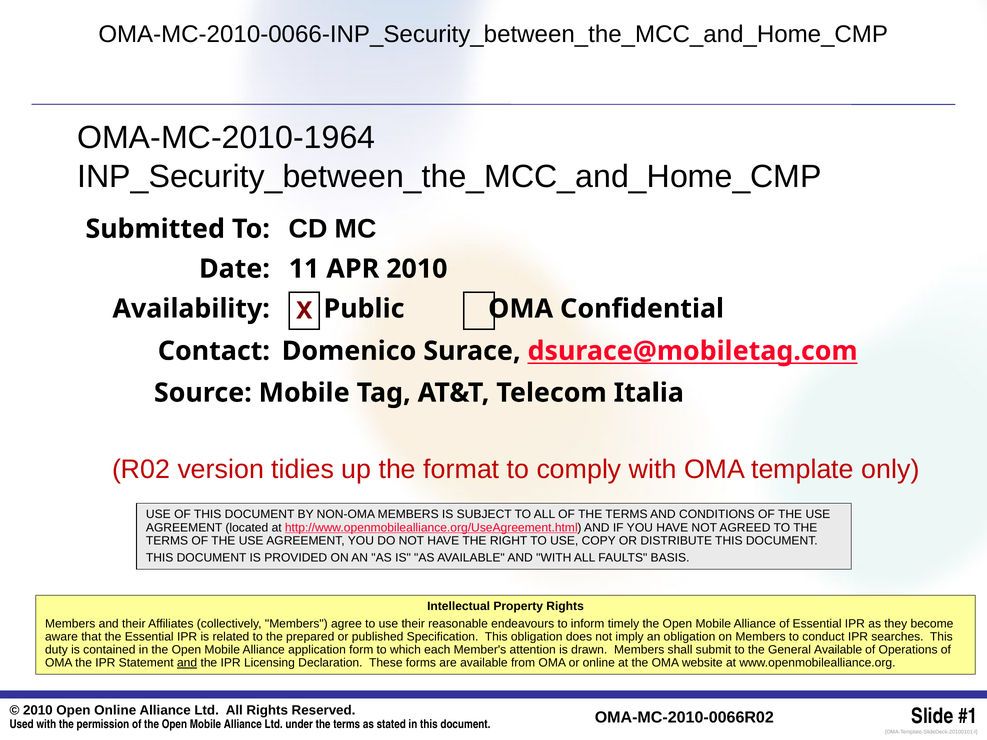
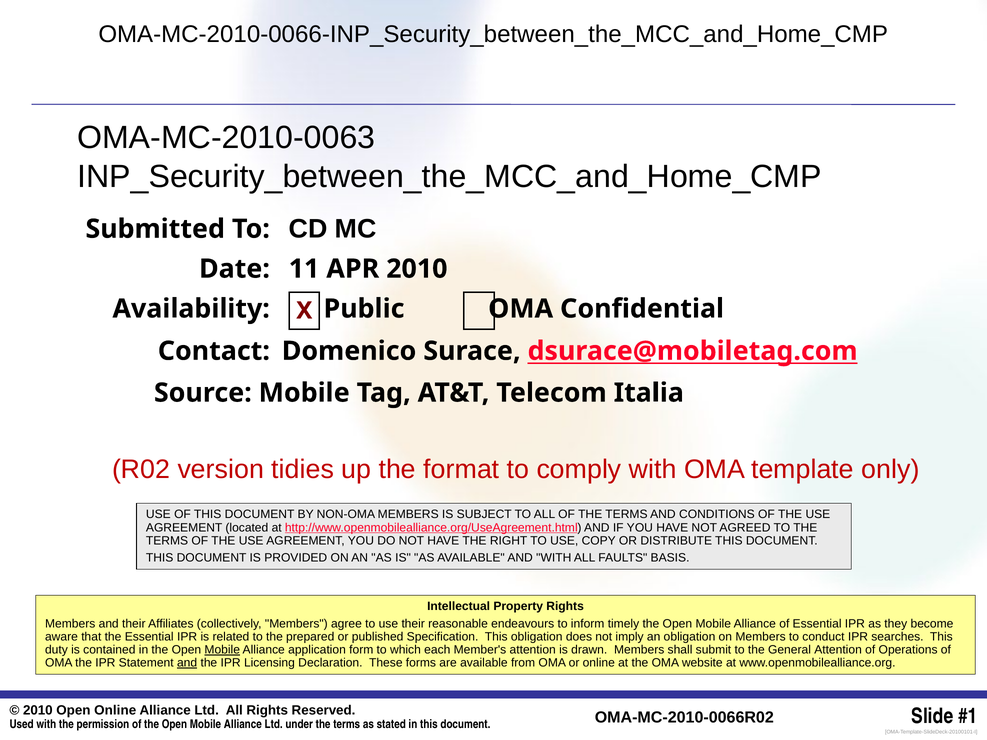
OMA-MC-2010-1964: OMA-MC-2010-1964 -> OMA-MC-2010-0063
Mobile at (222, 650) underline: none -> present
General Available: Available -> Attention
